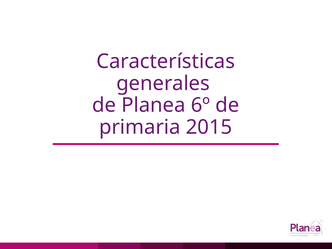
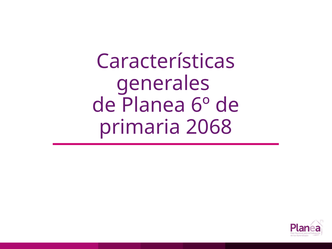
2015: 2015 -> 2068
